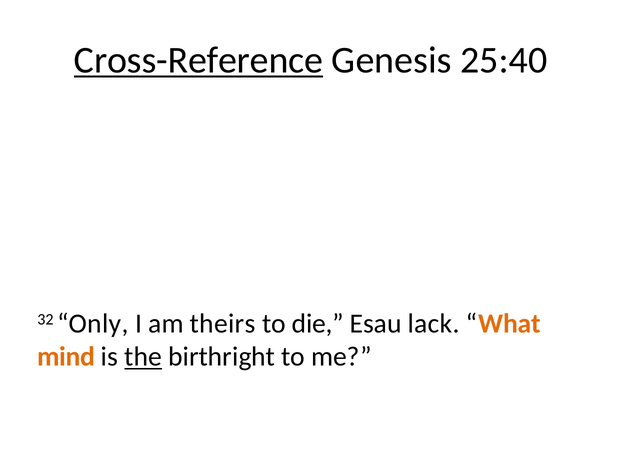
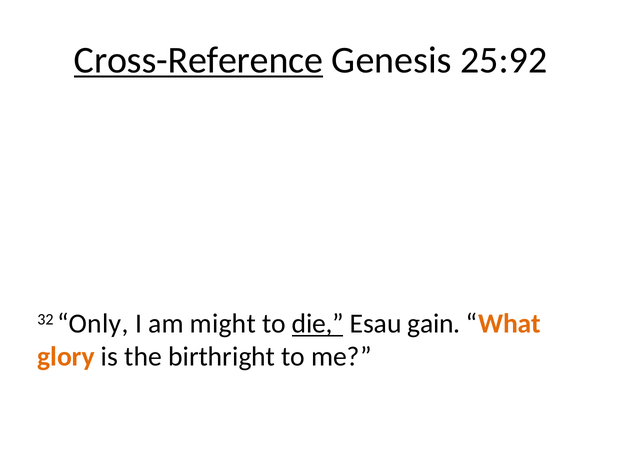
25:40: 25:40 -> 25:92
theirs: theirs -> might
die underline: none -> present
lack: lack -> gain
mind: mind -> glory
the underline: present -> none
